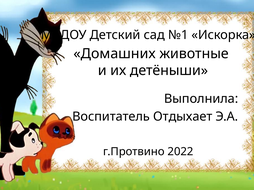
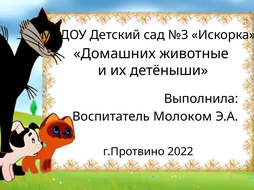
№1: №1 -> №3
Отдыхает: Отдыхает -> Молоком
